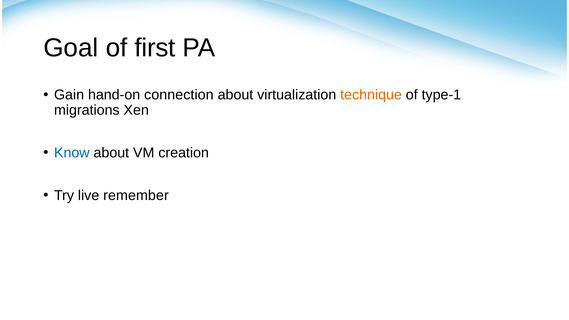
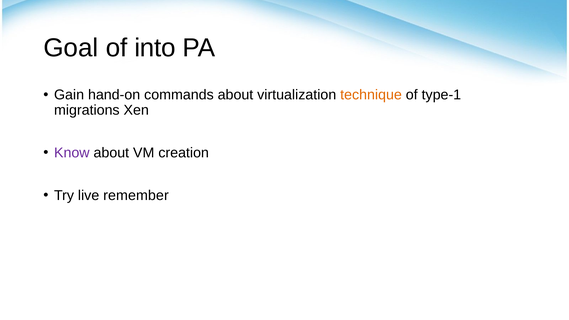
first: first -> into
connection: connection -> commands
Know colour: blue -> purple
